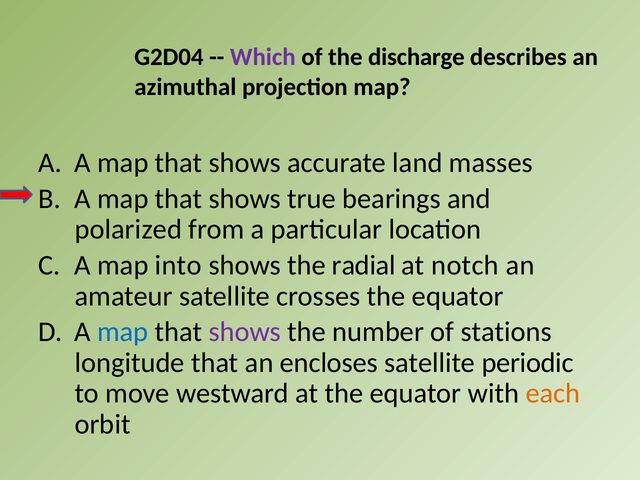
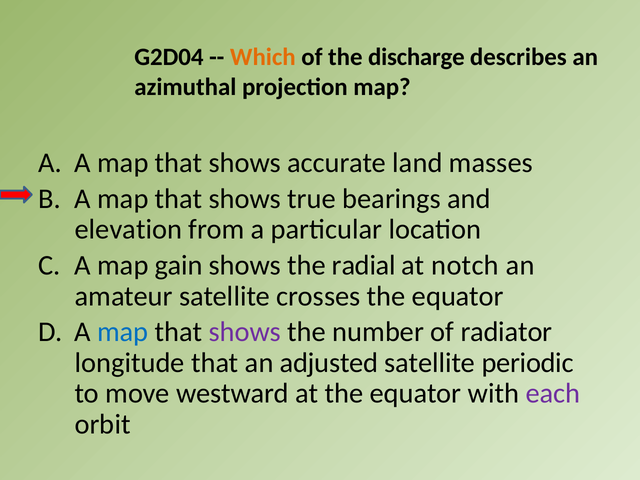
Which colour: purple -> orange
polarized: polarized -> elevation
into: into -> gain
stations: stations -> radiator
encloses: encloses -> adjusted
each colour: orange -> purple
